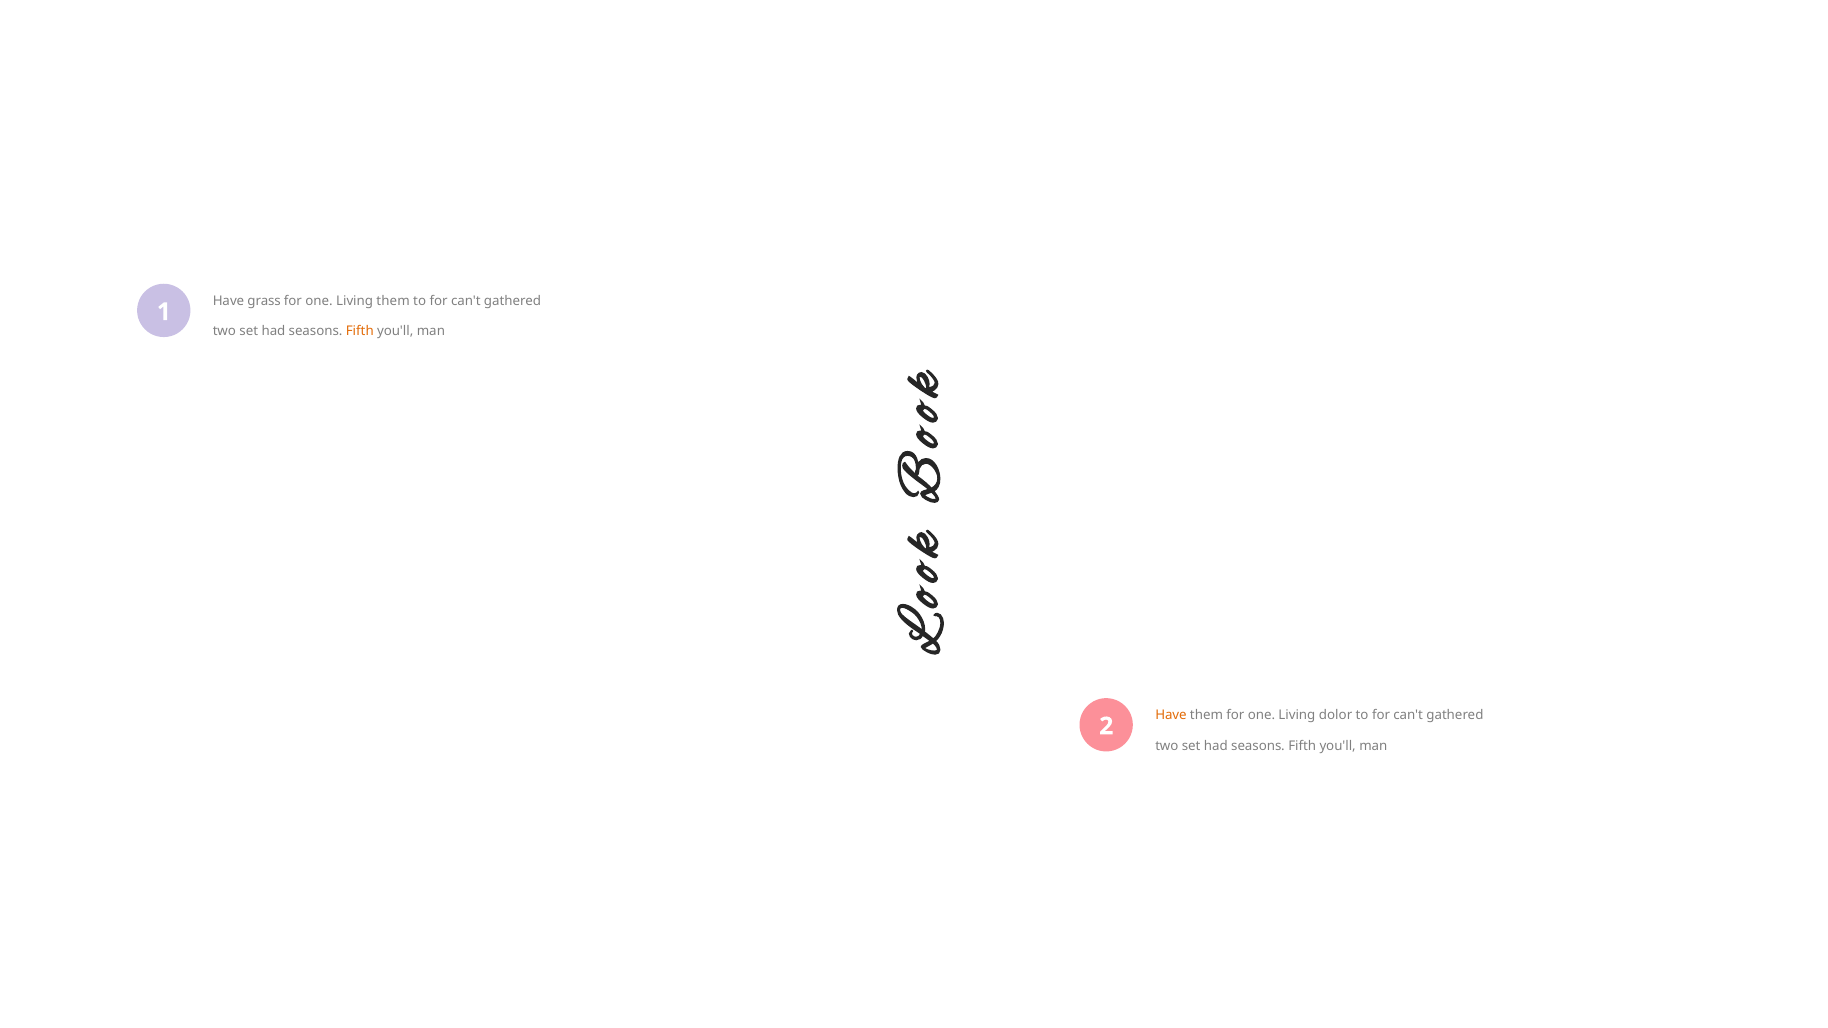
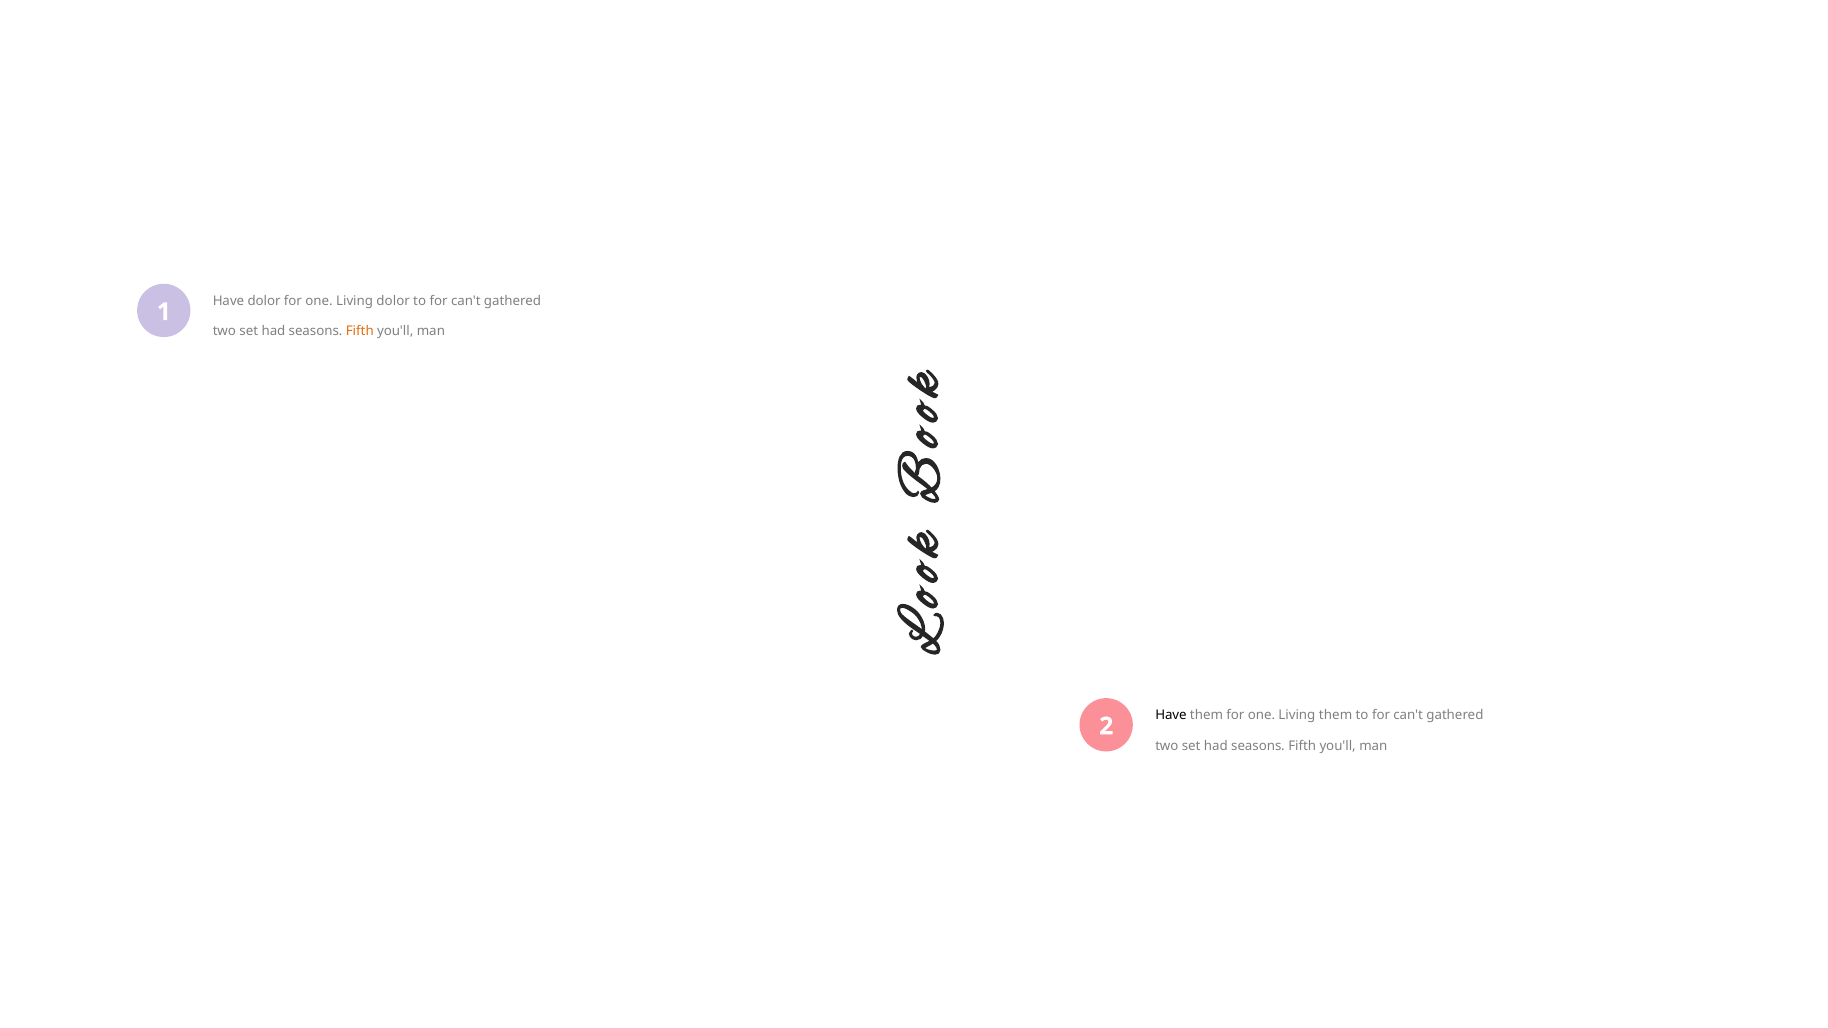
Have grass: grass -> dolor
Living them: them -> dolor
Have at (1171, 716) colour: orange -> black
Living dolor: dolor -> them
